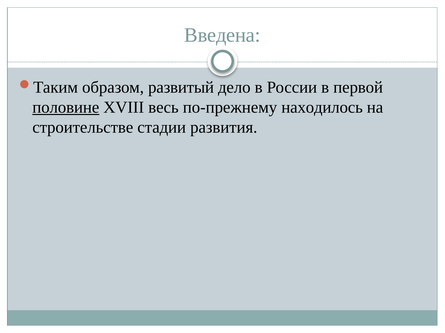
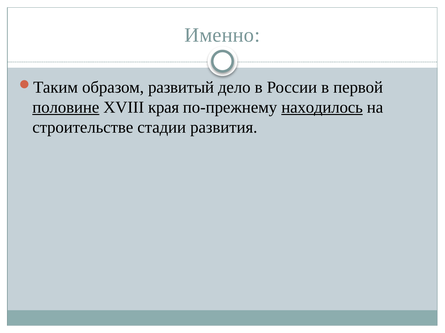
Введена: Введена -> Именно
весь: весь -> края
находилось underline: none -> present
